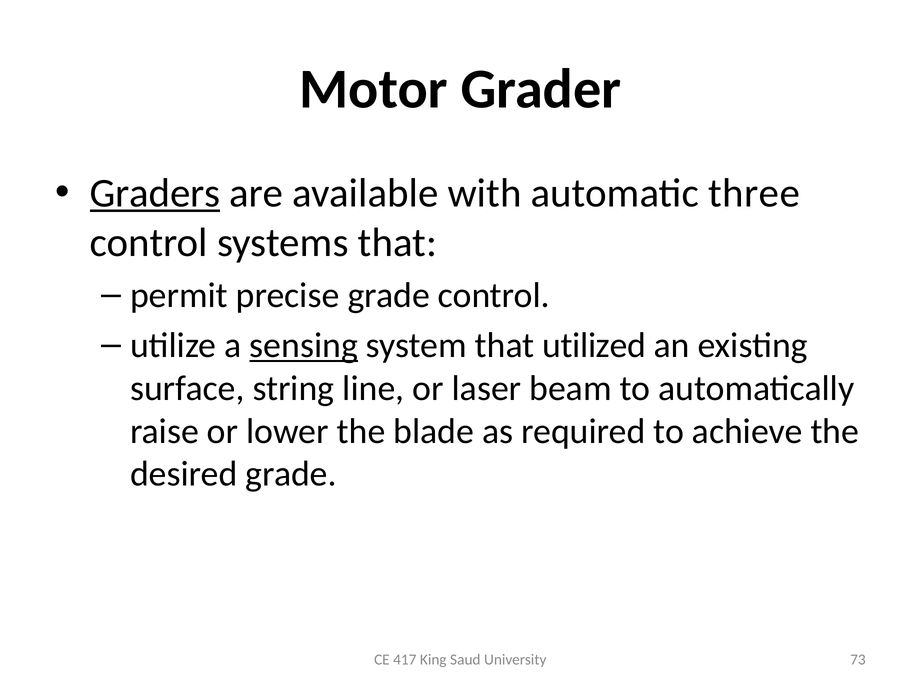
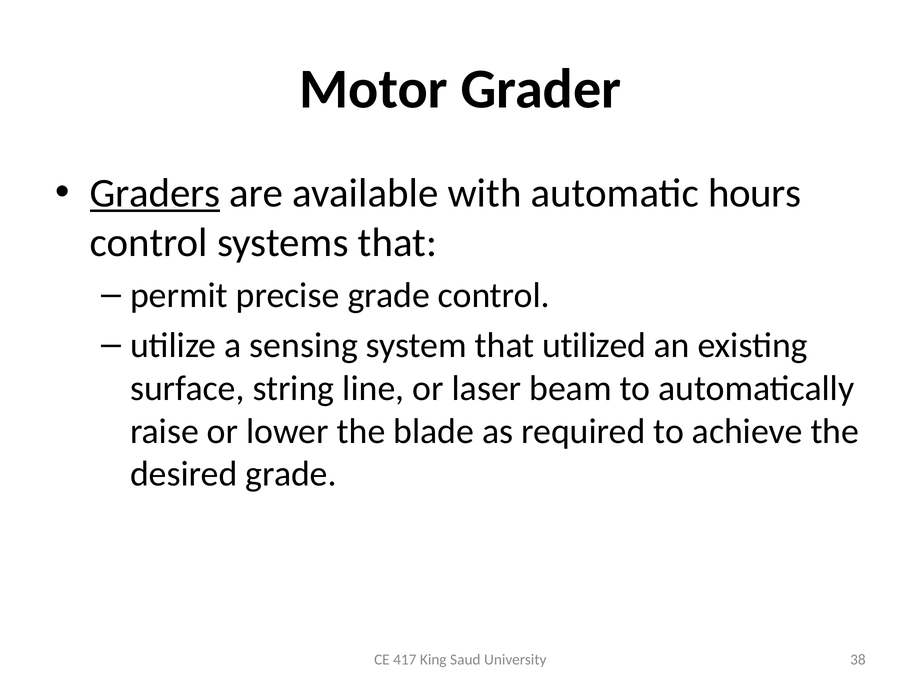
three: three -> hours
sensing underline: present -> none
73: 73 -> 38
